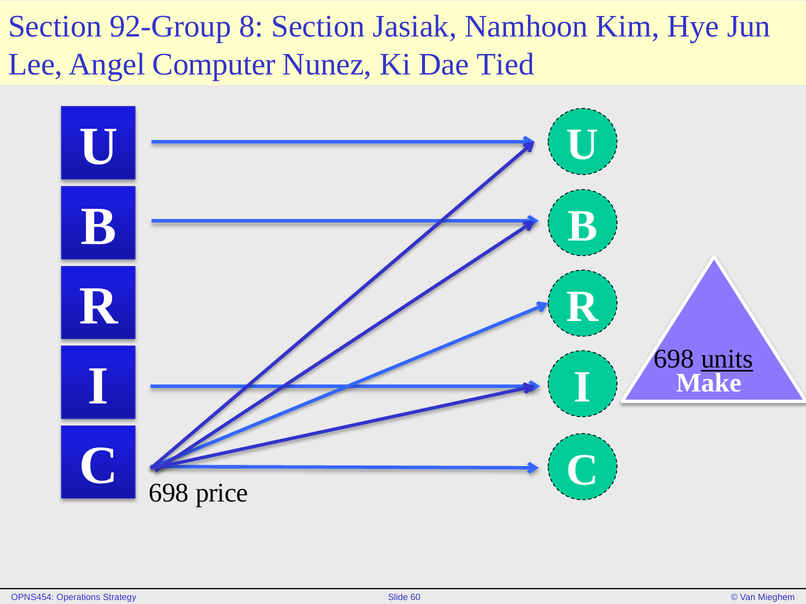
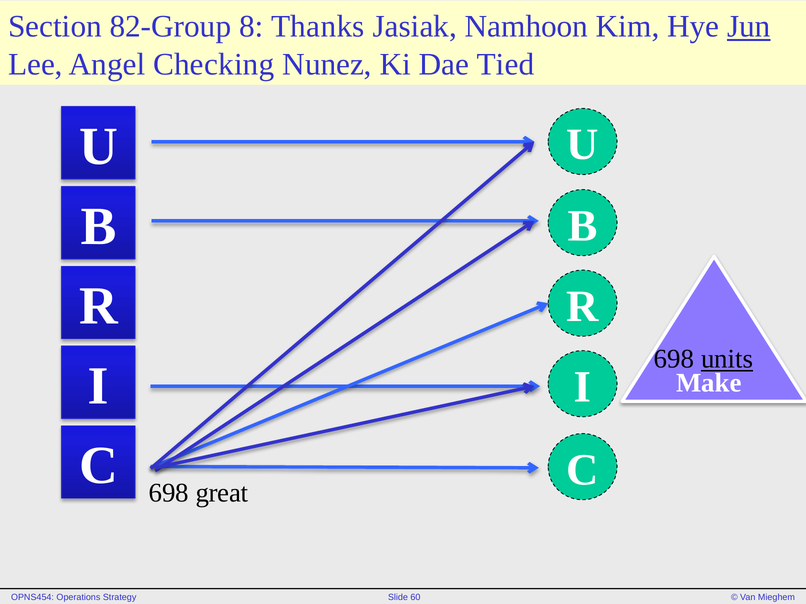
92-Group: 92-Group -> 82-Group
8 Section: Section -> Thanks
Jun underline: none -> present
Computer: Computer -> Checking
price: price -> great
